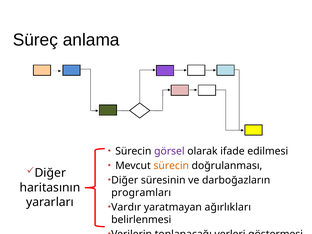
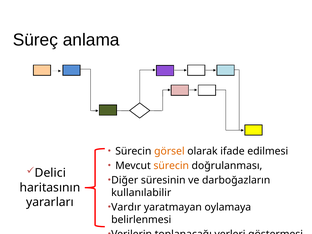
görsel colour: purple -> orange
Diğer at (50, 173): Diğer -> Delici
programları: programları -> kullanılabilir
ağırlıkları: ağırlıkları -> oylamaya
